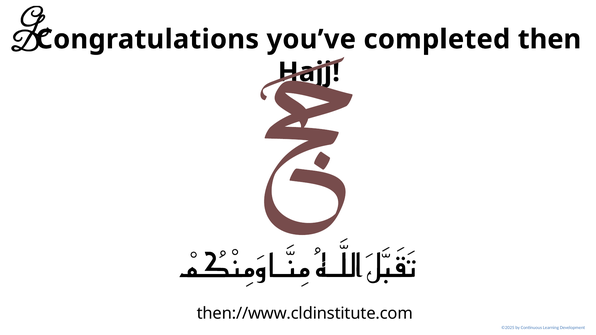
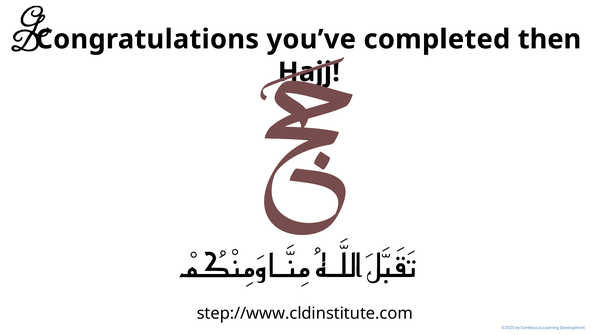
then://www.cldinstitute.com: then://www.cldinstitute.com -> step://www.cldinstitute.com
